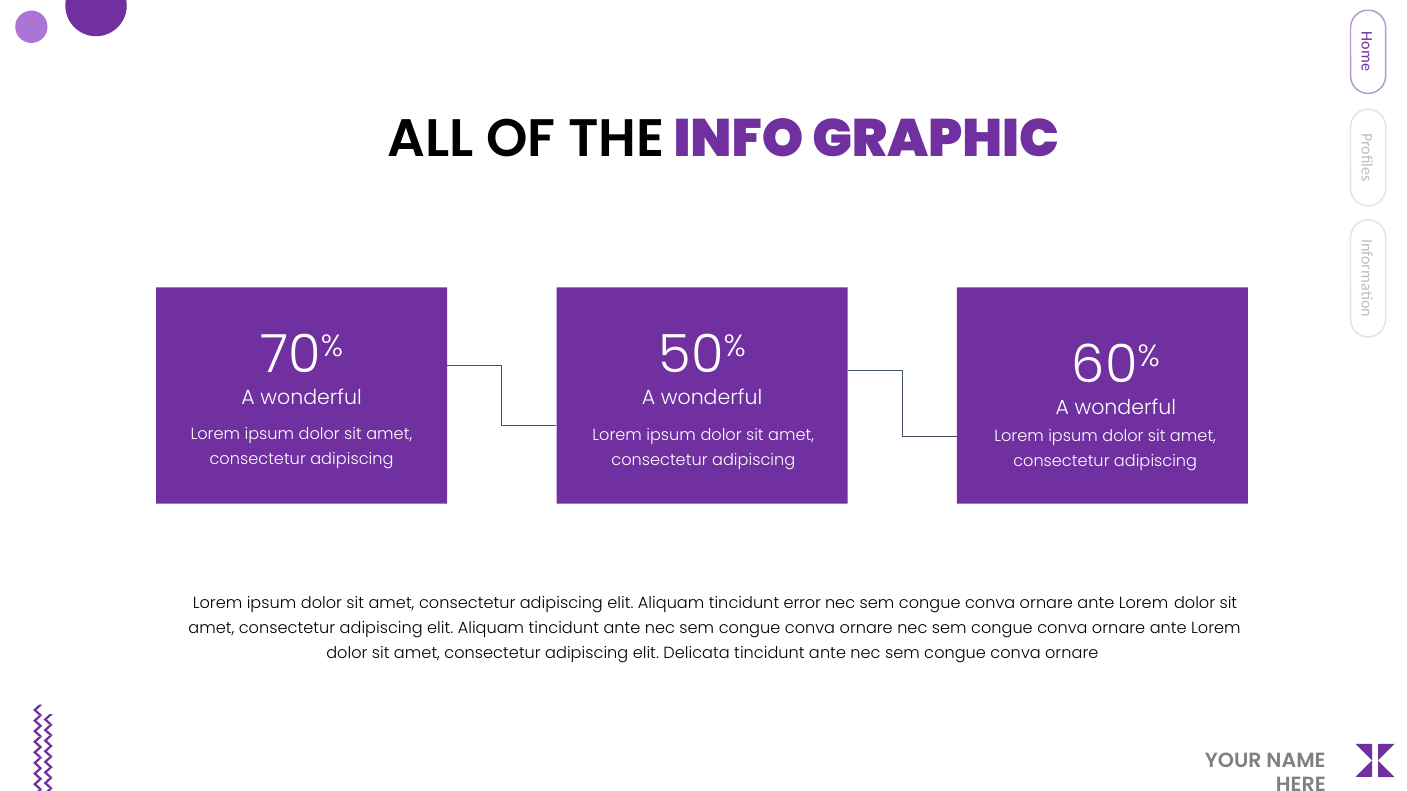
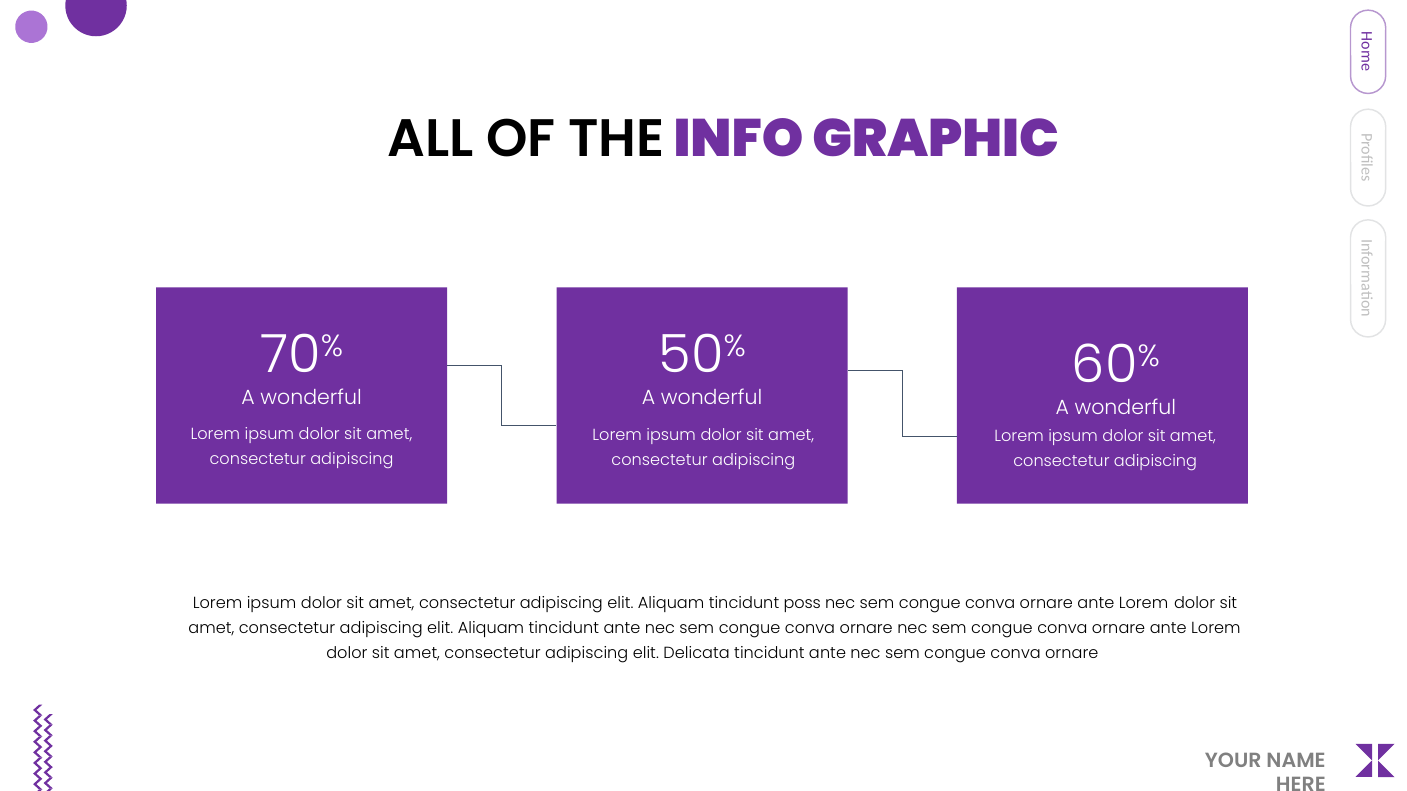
error: error -> poss
